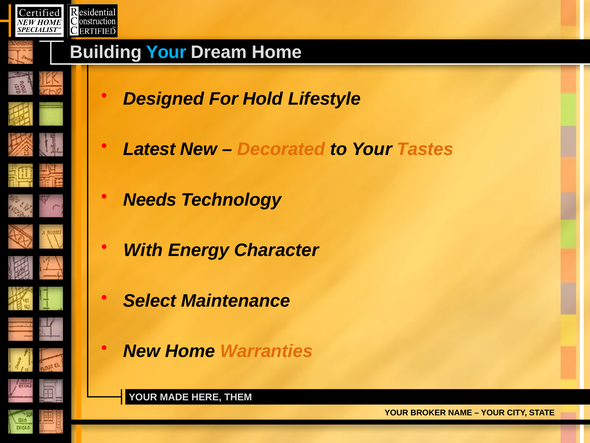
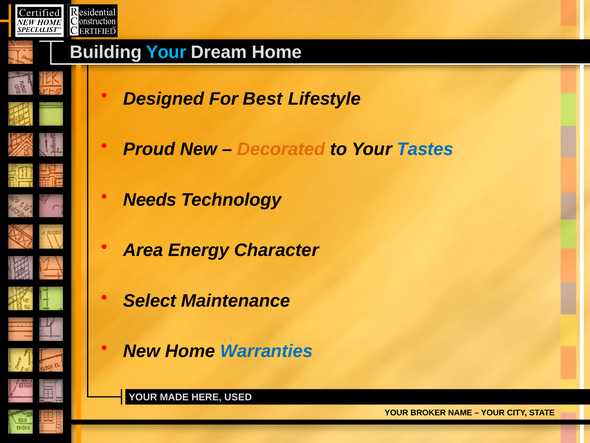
Hold: Hold -> Best
Latest: Latest -> Proud
Tastes colour: orange -> blue
With: With -> Area
Warranties colour: orange -> blue
THEM: THEM -> USED
